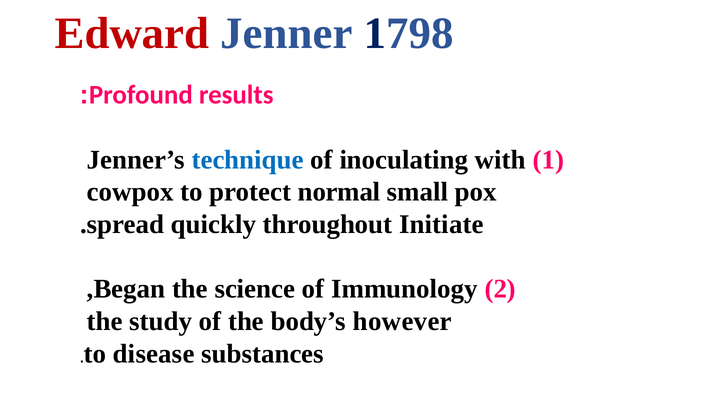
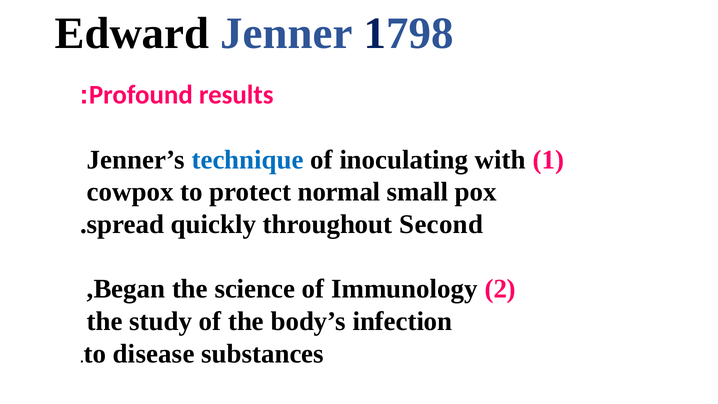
Edward colour: red -> black
Initiate: Initiate -> Second
however: however -> infection
